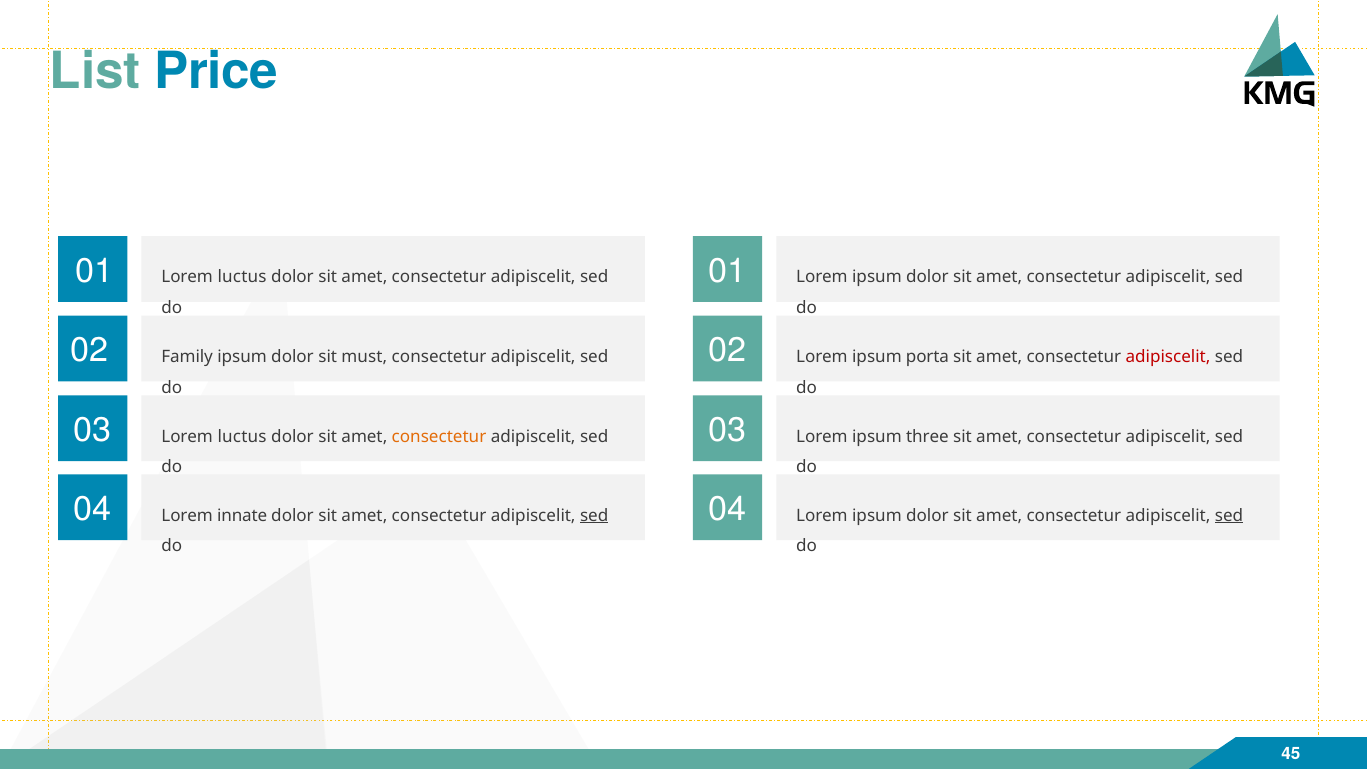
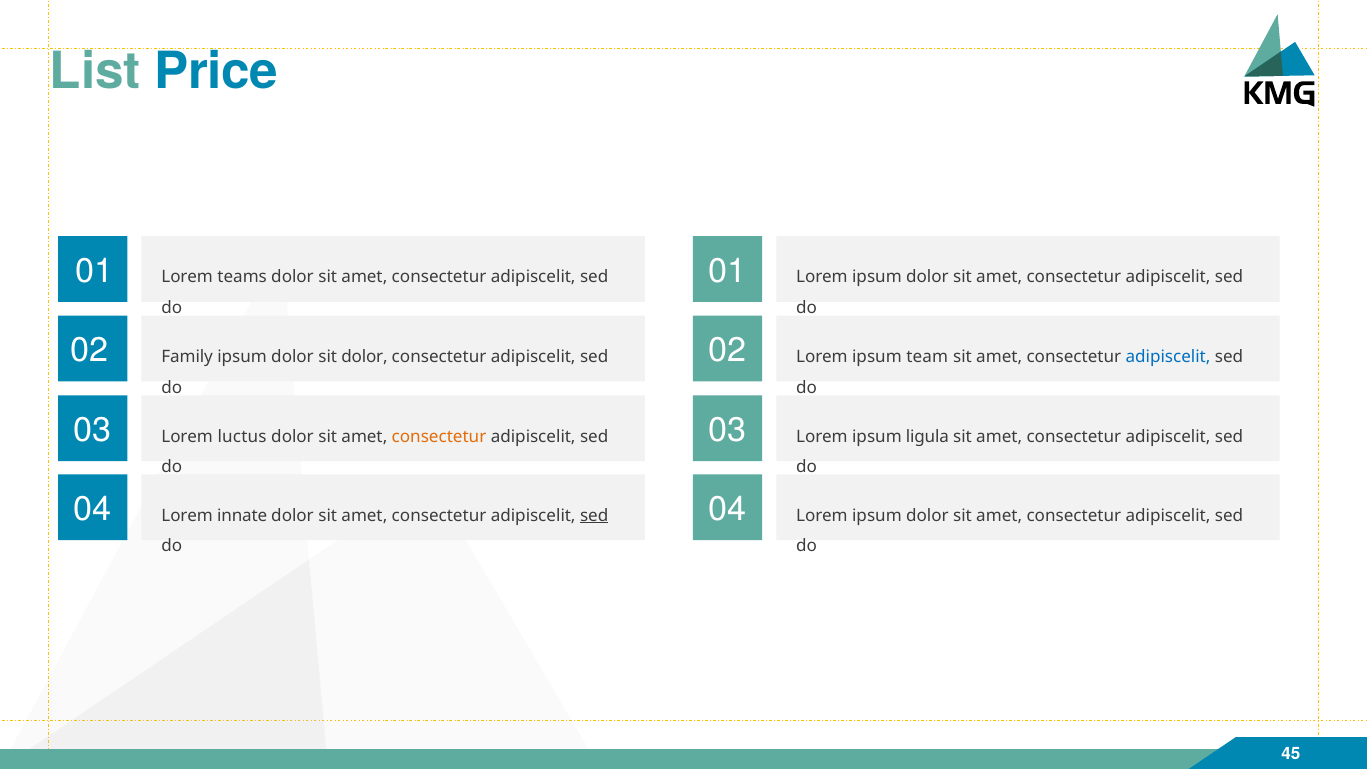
luctus at (242, 277): luctus -> teams
sit must: must -> dolor
porta: porta -> team
adipiscelit at (1168, 357) colour: red -> blue
three: three -> ligula
sed at (1229, 515) underline: present -> none
